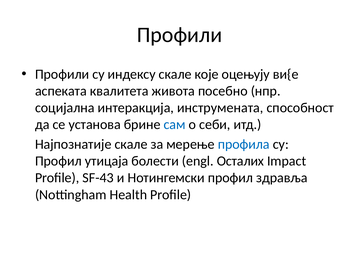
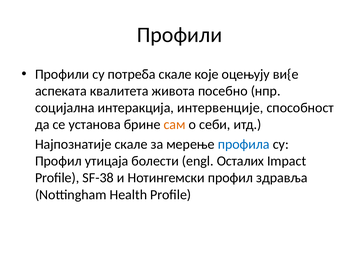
индексу: индексу -> потреба
инструмената: инструмената -> интервенције
сам colour: blue -> orange
SF-43: SF-43 -> SF-38
